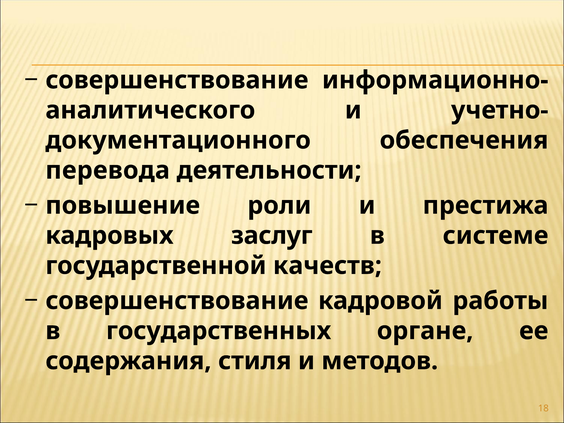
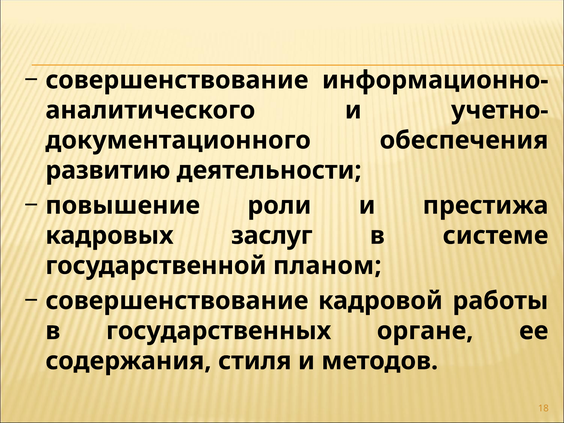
перевода: перевода -> развитию
качеств: качеств -> планом
